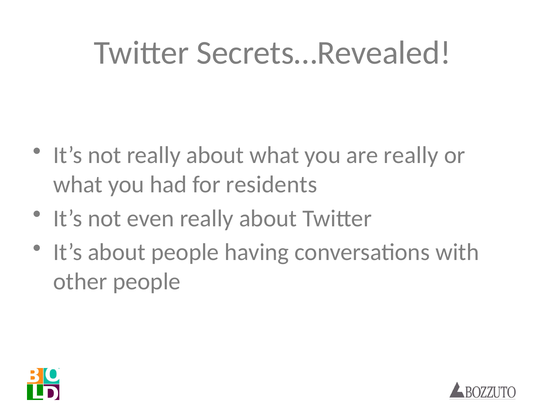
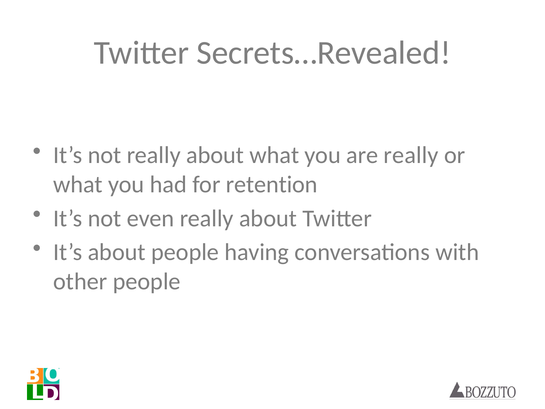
residents: residents -> retention
